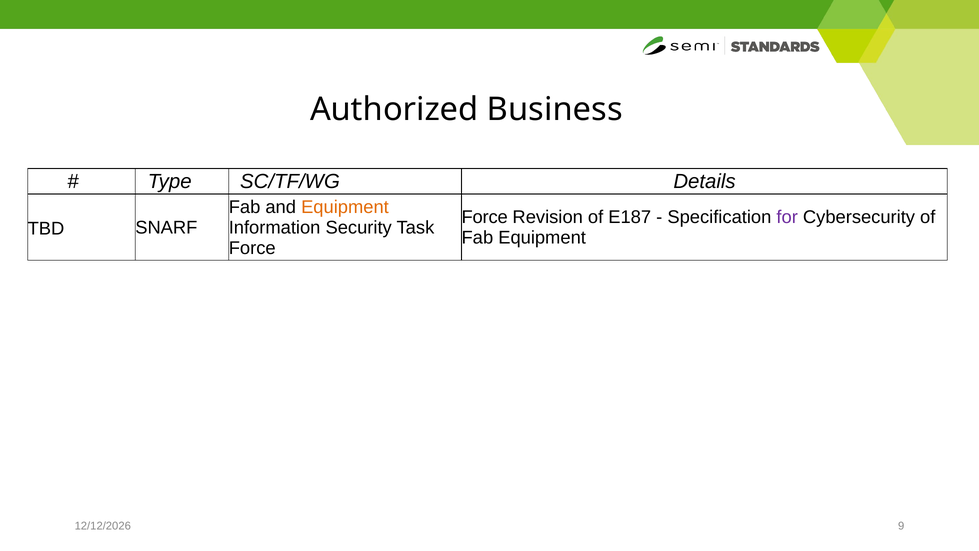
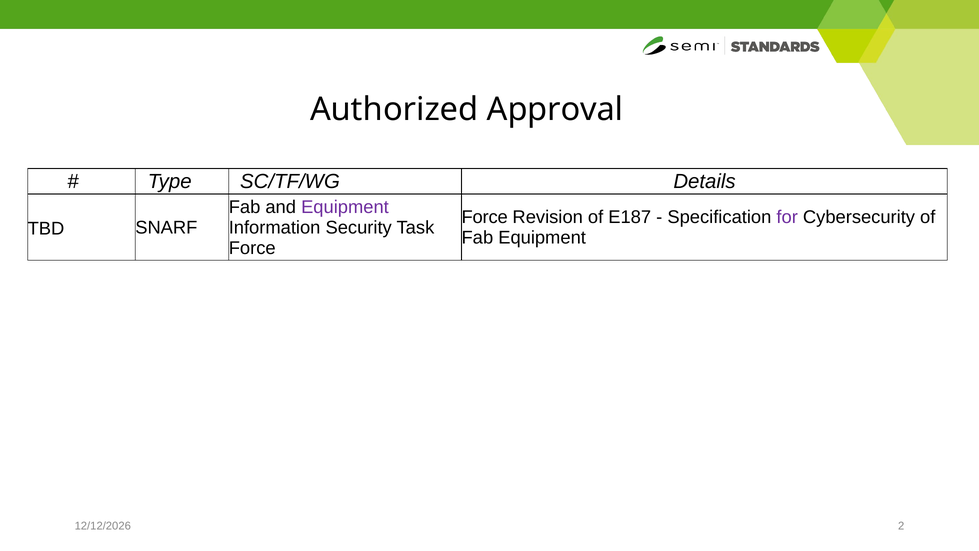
Business: Business -> Approval
Equipment at (345, 207) colour: orange -> purple
9: 9 -> 2
